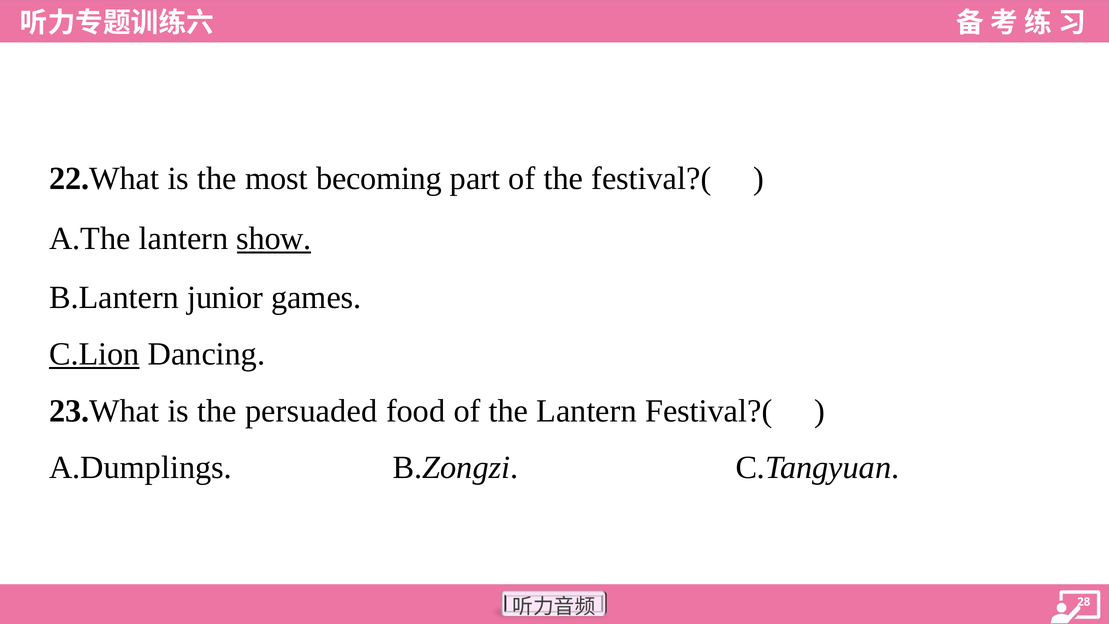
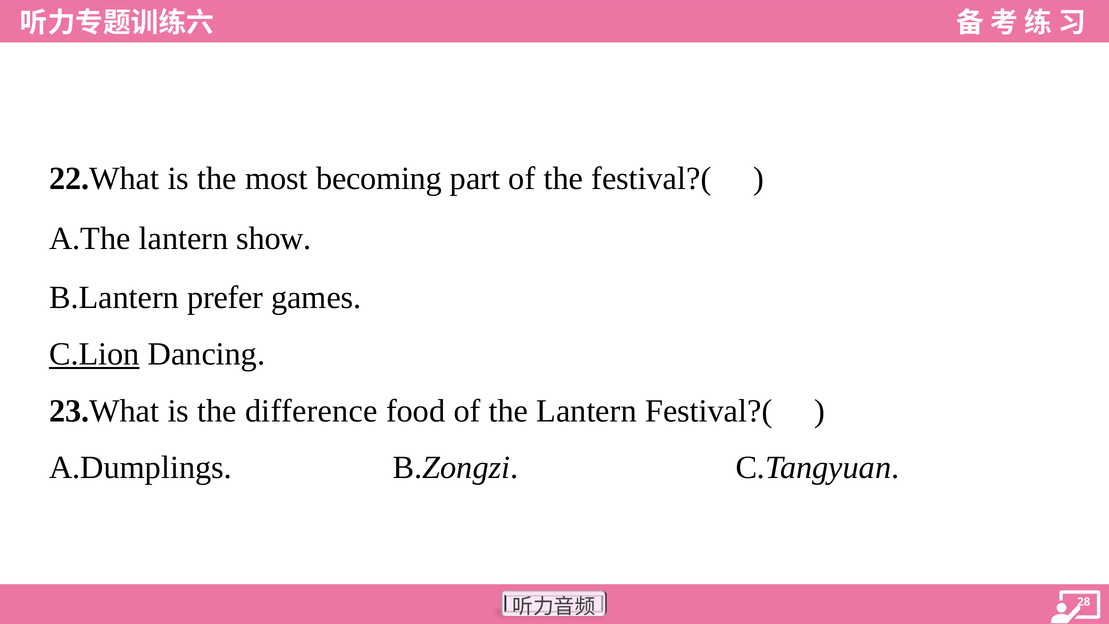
show underline: present -> none
junior: junior -> prefer
persuaded: persuaded -> difference
